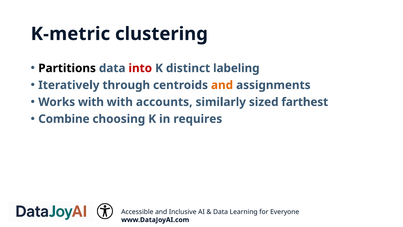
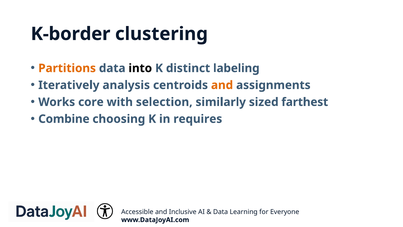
K‑metric: K‑metric -> K‑border
Partitions colour: black -> orange
into colour: red -> black
through: through -> analysis
Works with: with -> core
accounts: accounts -> selection
